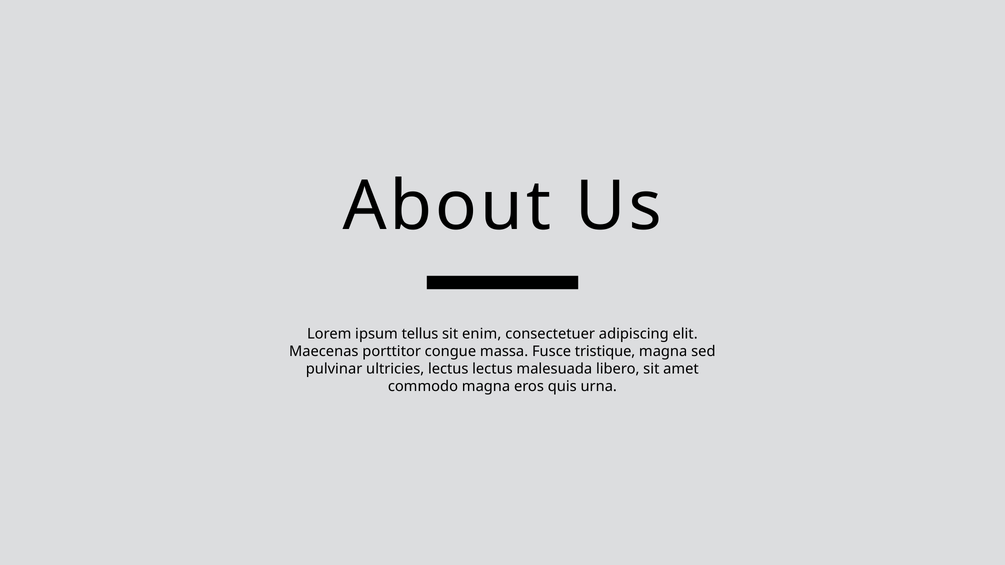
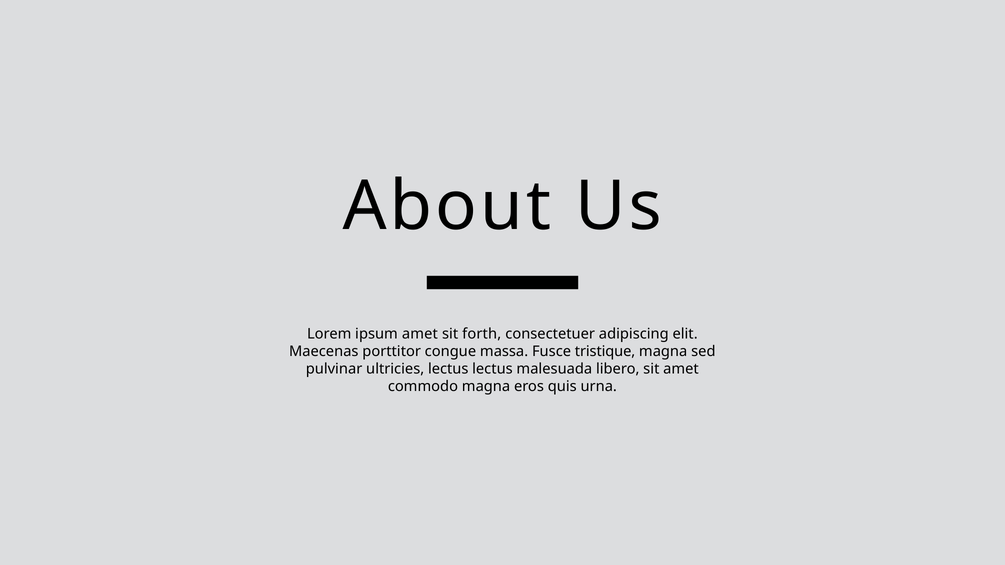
ipsum tellus: tellus -> amet
enim: enim -> forth
